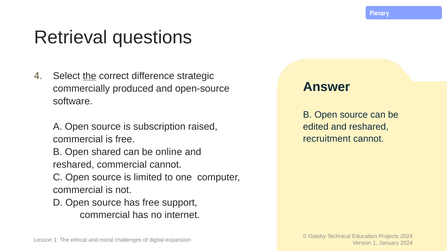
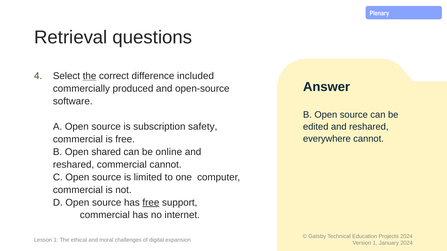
strategic: strategic -> included
raised: raised -> safety
recruitment: recruitment -> everywhere
free at (151, 203) underline: none -> present
